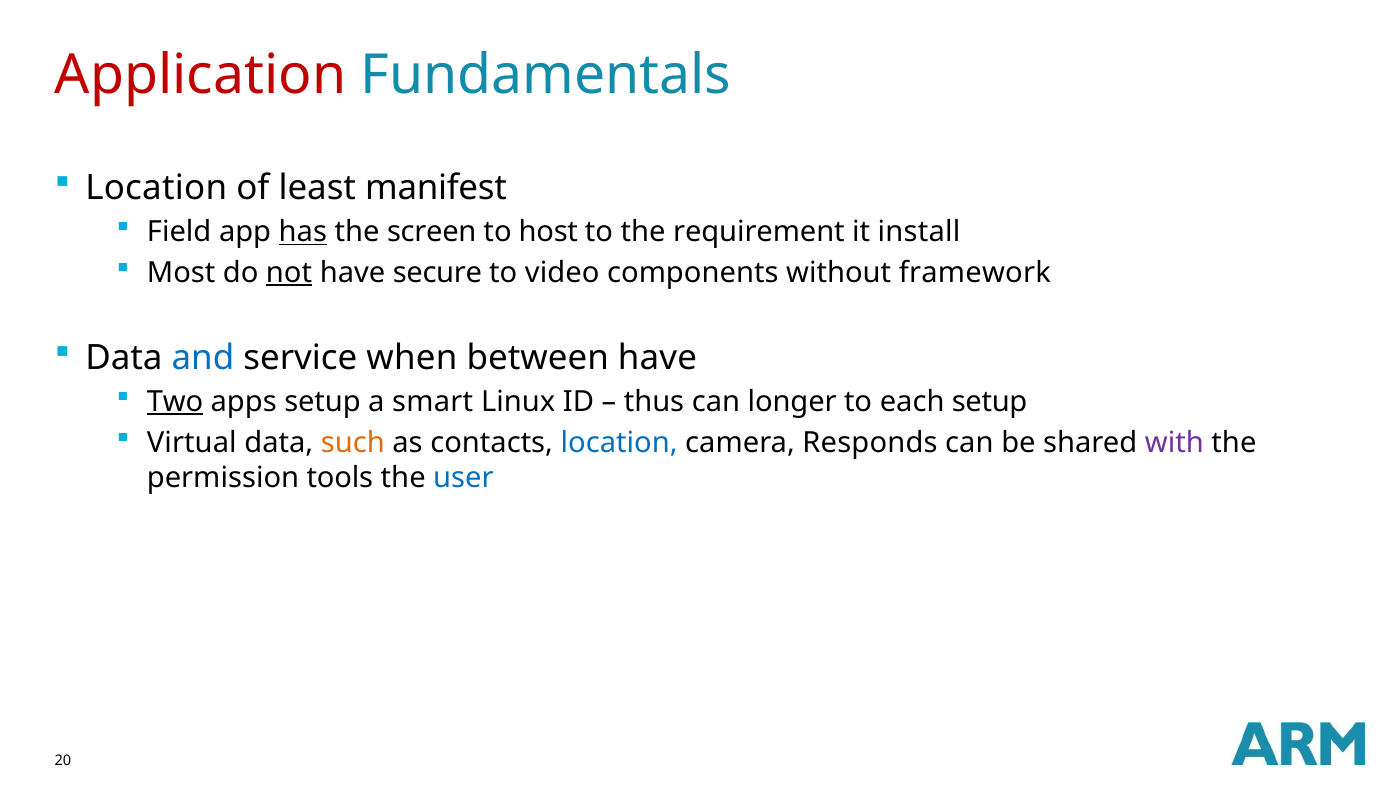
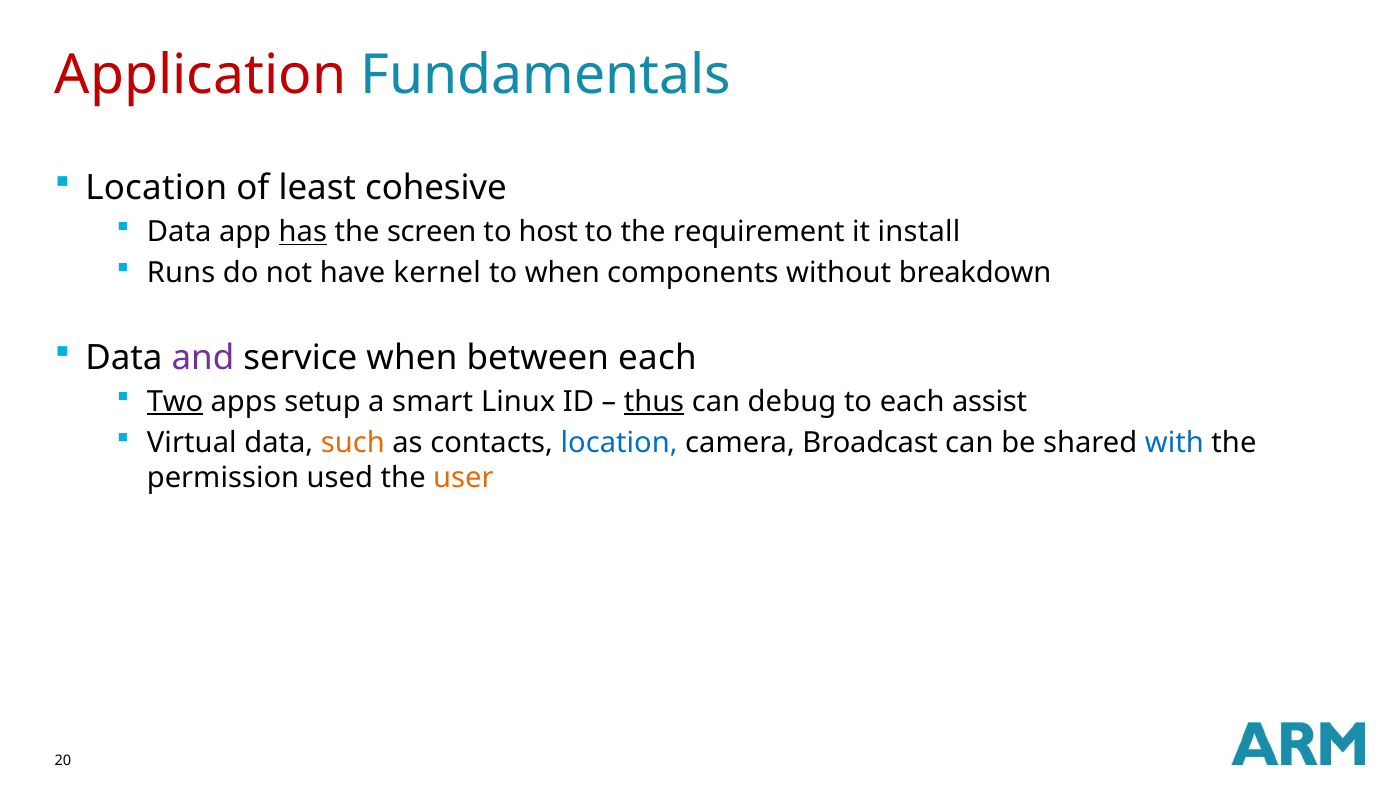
manifest: manifest -> cohesive
Field at (179, 232): Field -> Data
Most: Most -> Runs
not underline: present -> none
secure: secure -> kernel
to video: video -> when
framework: framework -> breakdown
and colour: blue -> purple
between have: have -> each
thus underline: none -> present
longer: longer -> debug
each setup: setup -> assist
Responds: Responds -> Broadcast
with colour: purple -> blue
tools: tools -> used
user colour: blue -> orange
